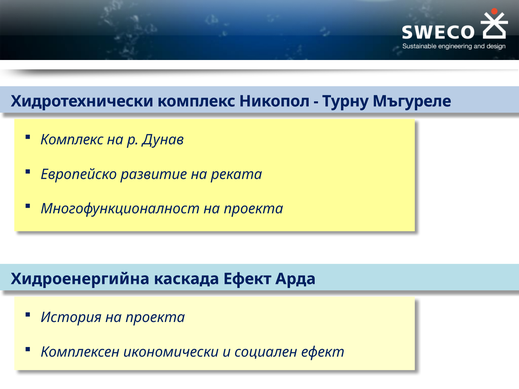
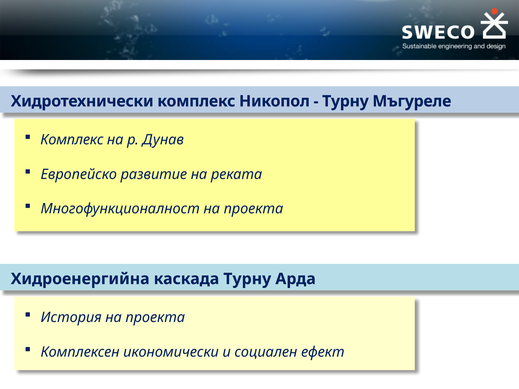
каскада Ефект: Ефект -> Турну
